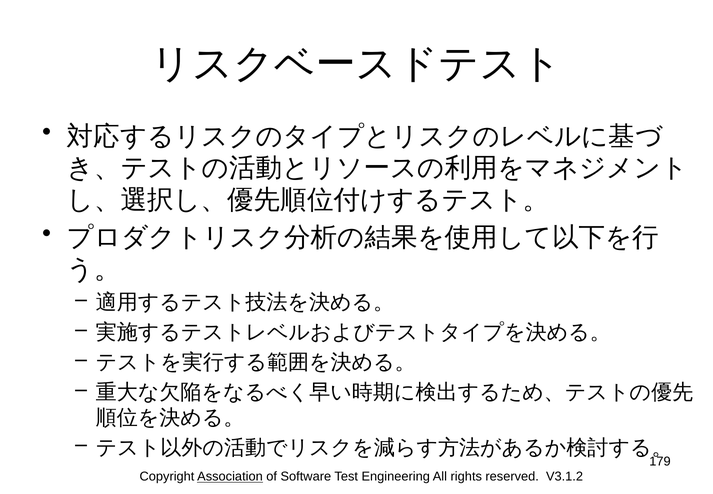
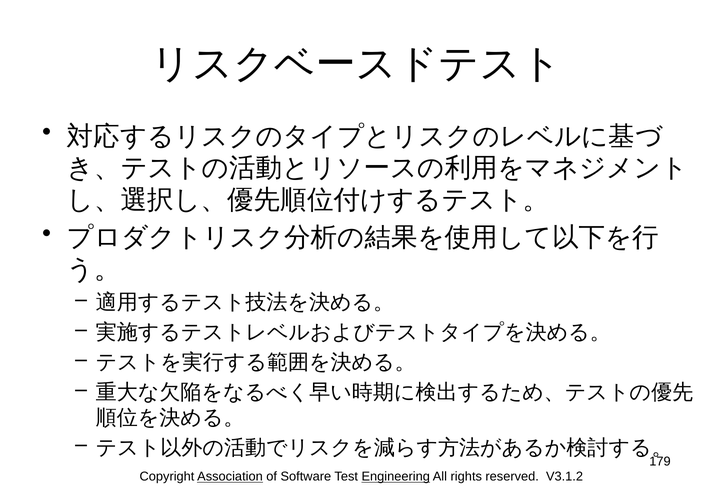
Engineering underline: none -> present
